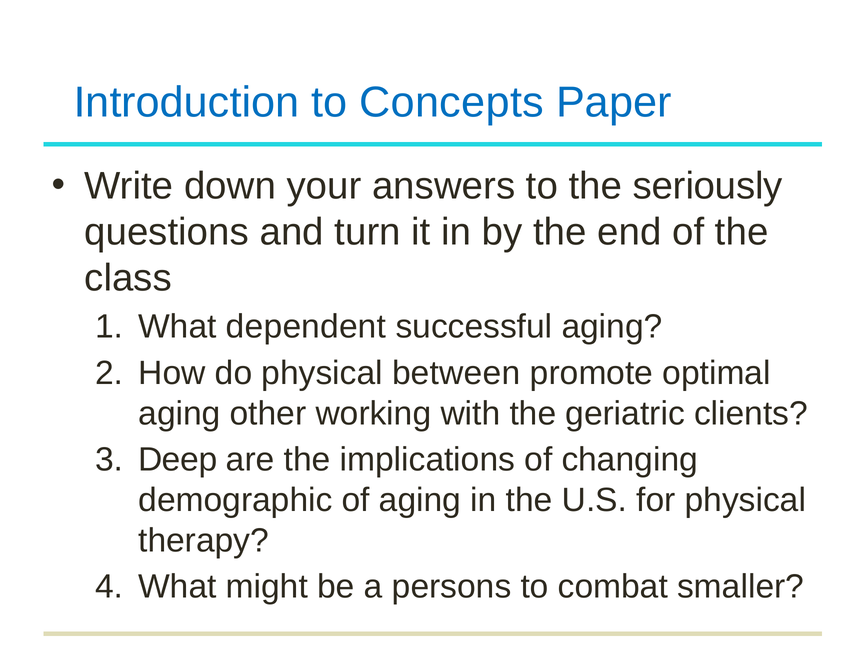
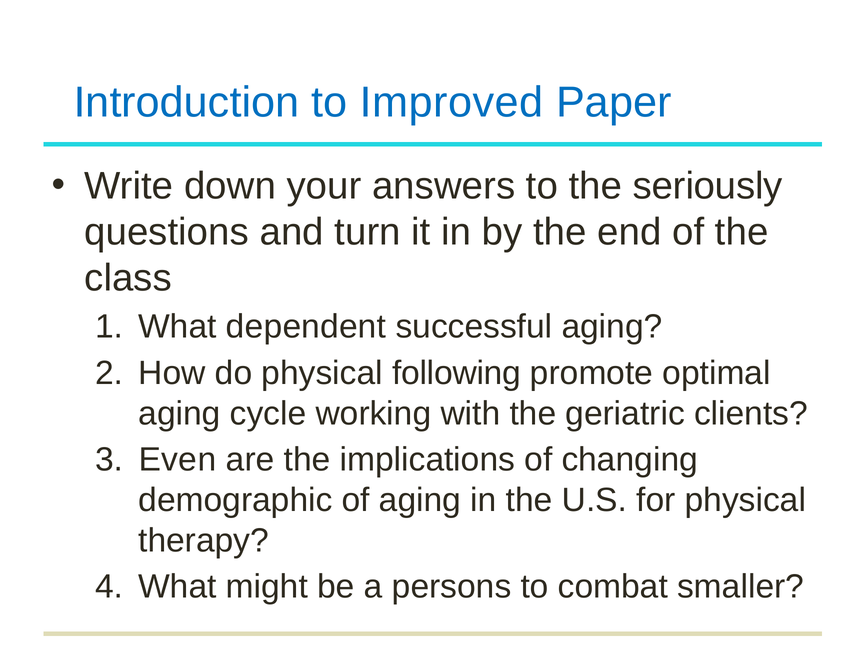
Concepts: Concepts -> Improved
between: between -> following
other: other -> cycle
Deep: Deep -> Even
